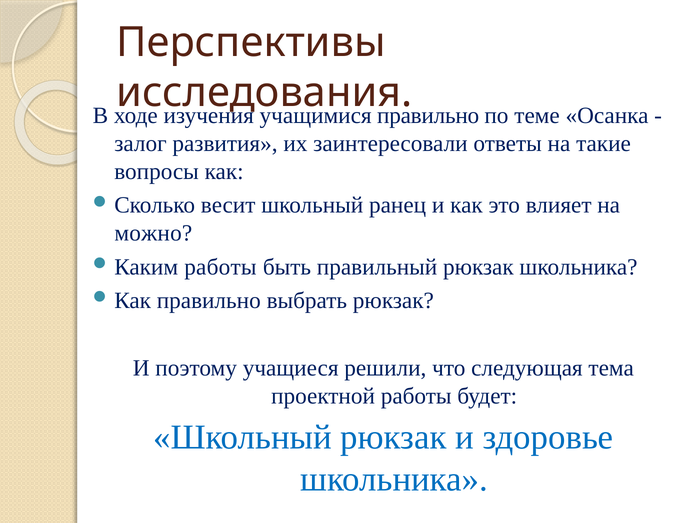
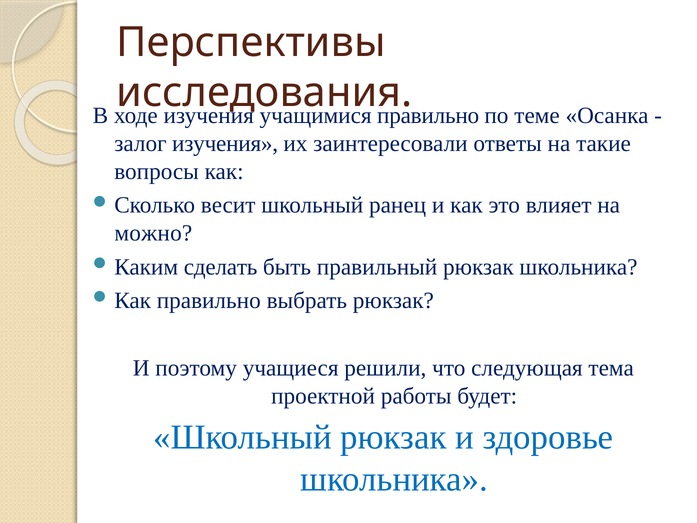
залог развития: развития -> изучения
работы at (220, 267): работы -> сделать
